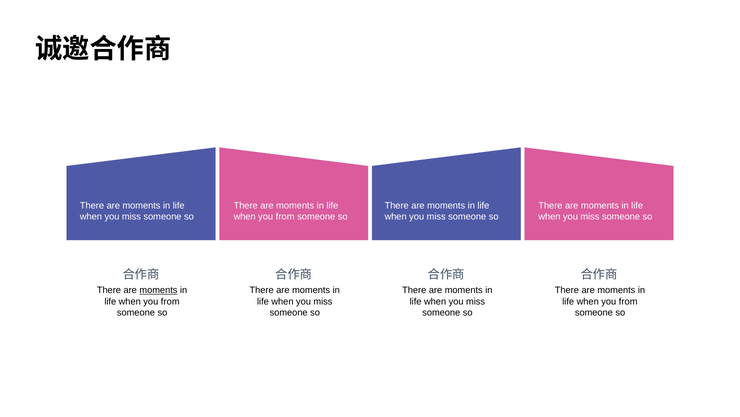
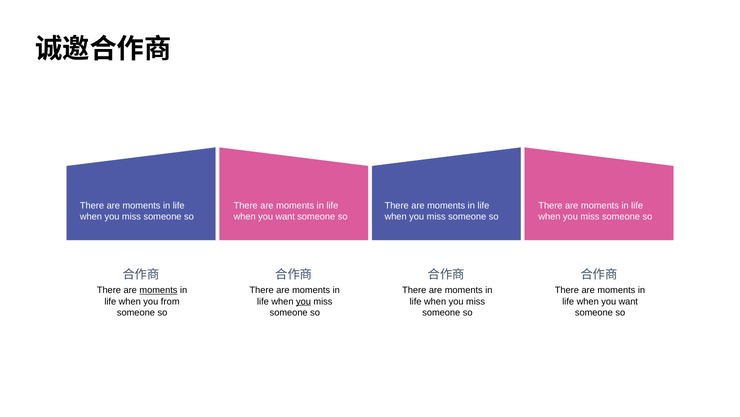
from at (285, 216): from -> want
you at (303, 301) underline: none -> present
from at (628, 301): from -> want
